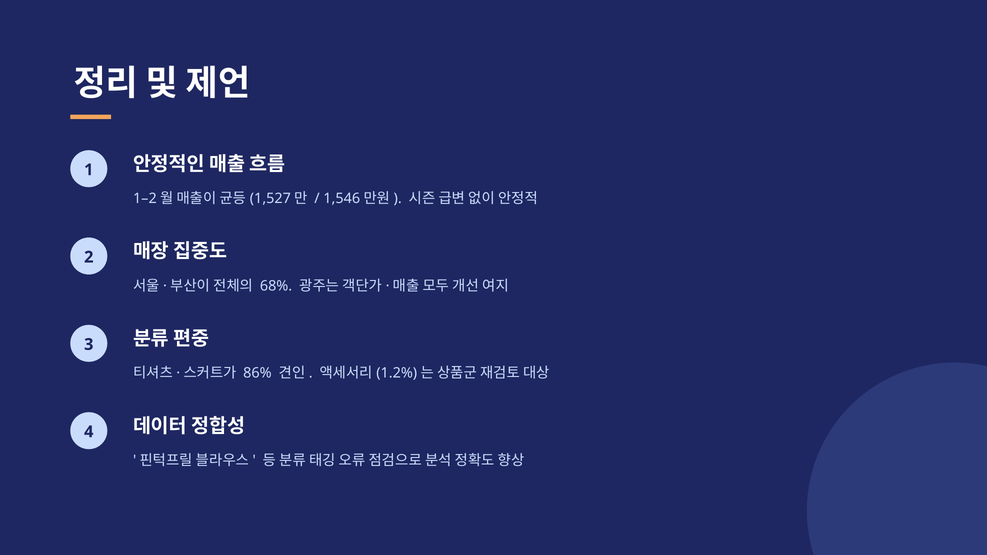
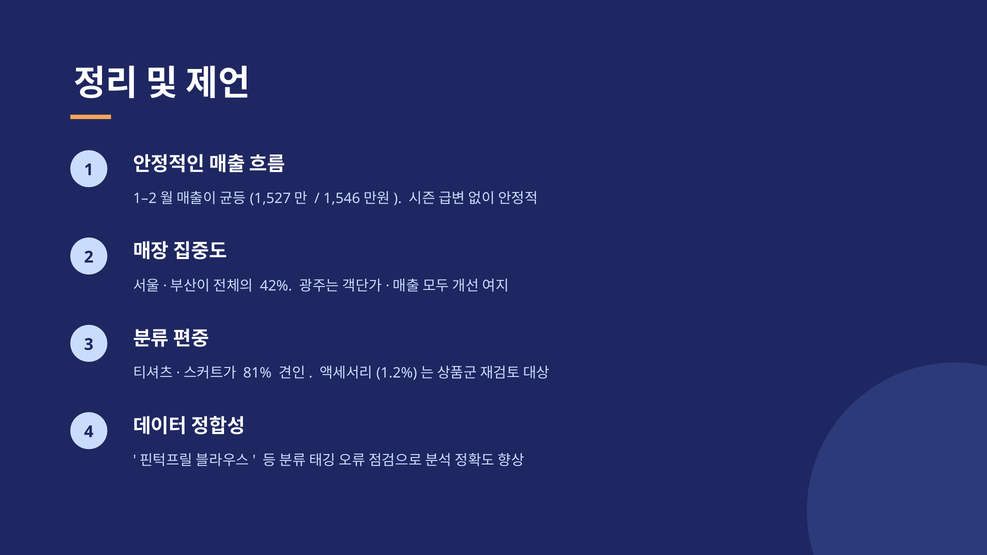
68%: 68% -> 42%
86%: 86% -> 81%
